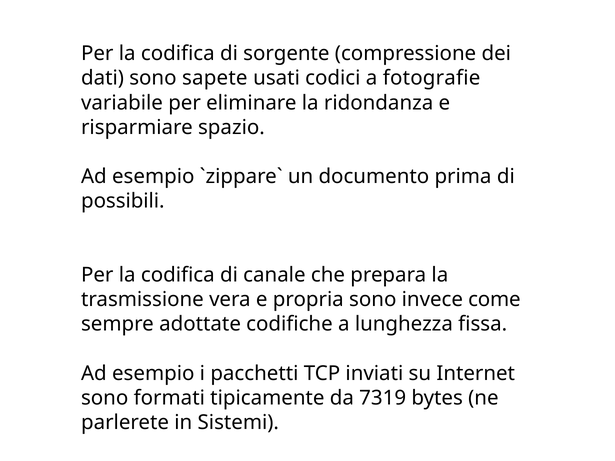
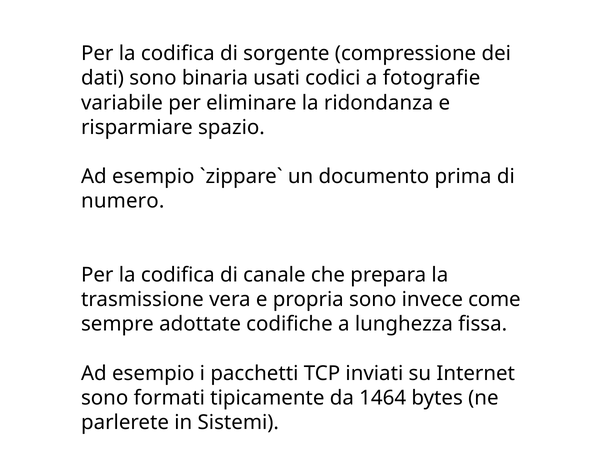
sapete: sapete -> binaria
possibili: possibili -> numero
7319: 7319 -> 1464
